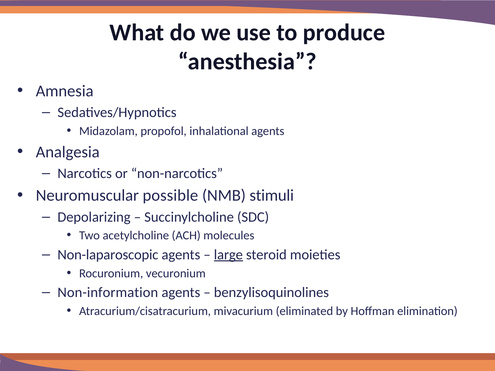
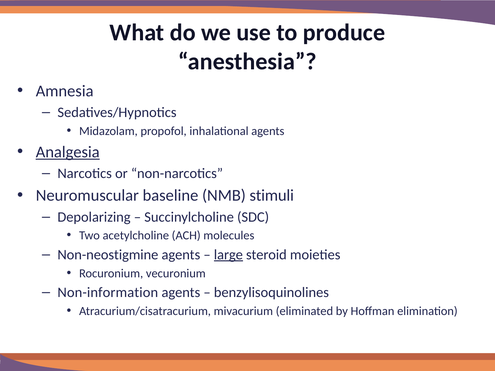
Analgesia underline: none -> present
possible: possible -> baseline
Non-laparoscopic: Non-laparoscopic -> Non-neostigmine
